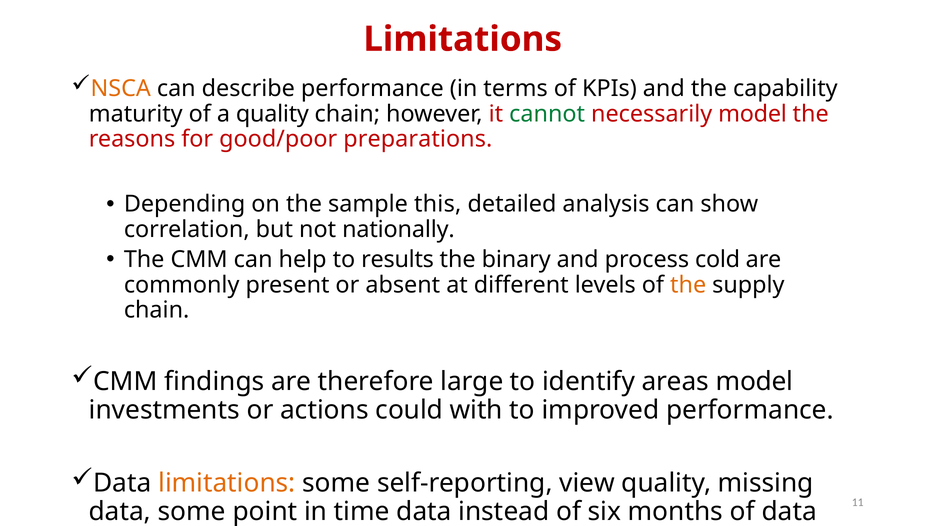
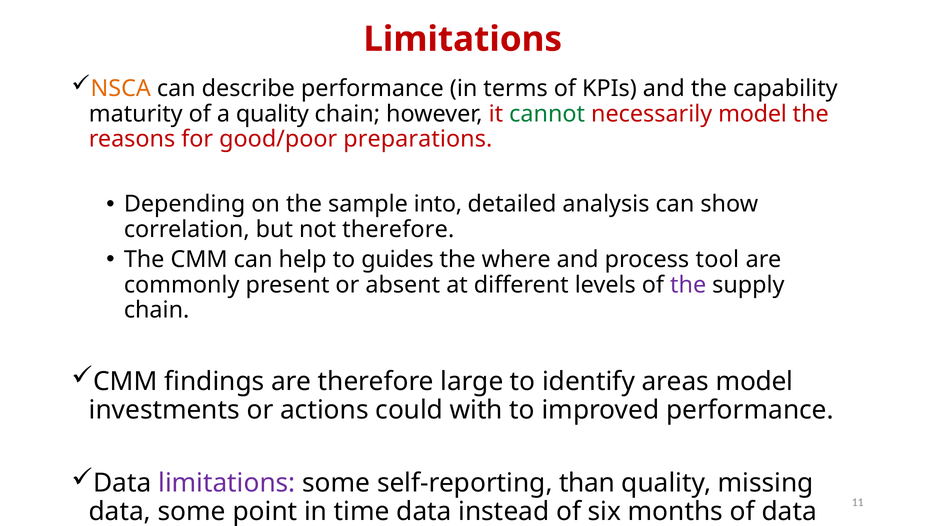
this: this -> into
not nationally: nationally -> therefore
results: results -> guides
binary: binary -> where
cold: cold -> tool
the at (688, 285) colour: orange -> purple
limitations at (227, 483) colour: orange -> purple
view: view -> than
